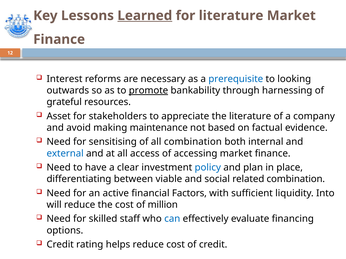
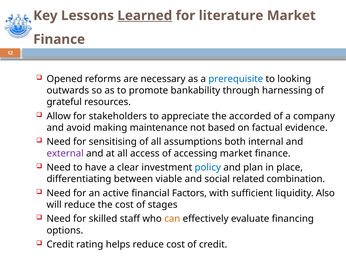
Interest: Interest -> Opened
promote underline: present -> none
Asset: Asset -> Allow
the literature: literature -> accorded
all combination: combination -> assumptions
external colour: blue -> purple
Into: Into -> Also
million: million -> stages
can colour: blue -> orange
